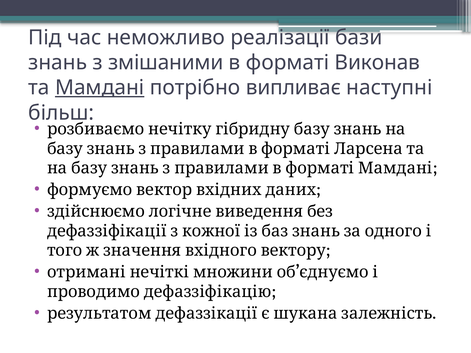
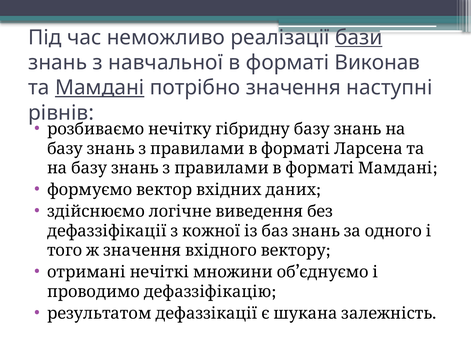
бази underline: none -> present
змішаними: змішаними -> навчальної
випливає: випливає -> значення
більш: більш -> рівнів
